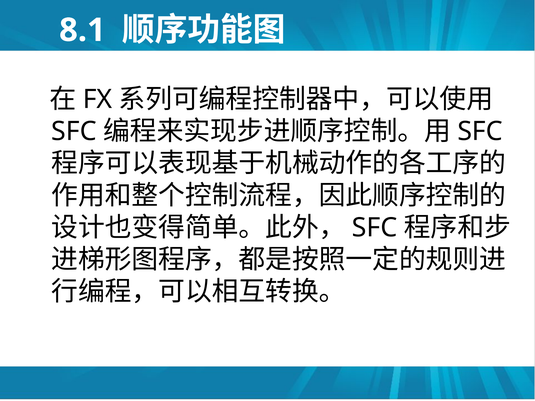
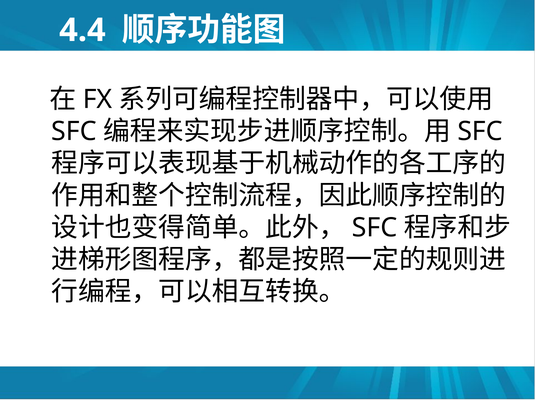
8.1: 8.1 -> 4.4
